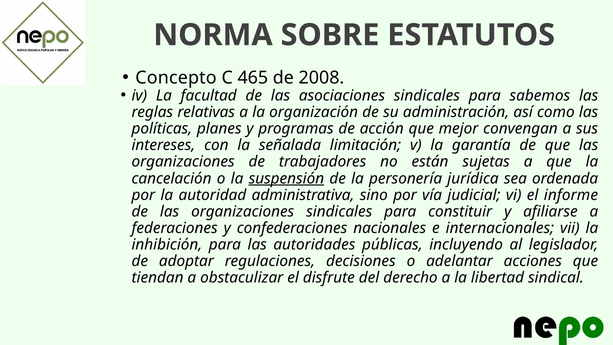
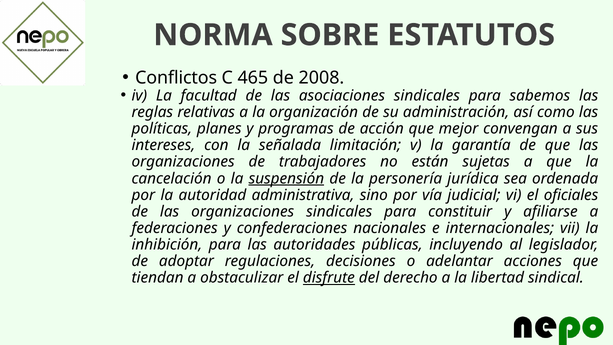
Concepto: Concepto -> Conflictos
informe: informe -> oficiales
disfrute underline: none -> present
